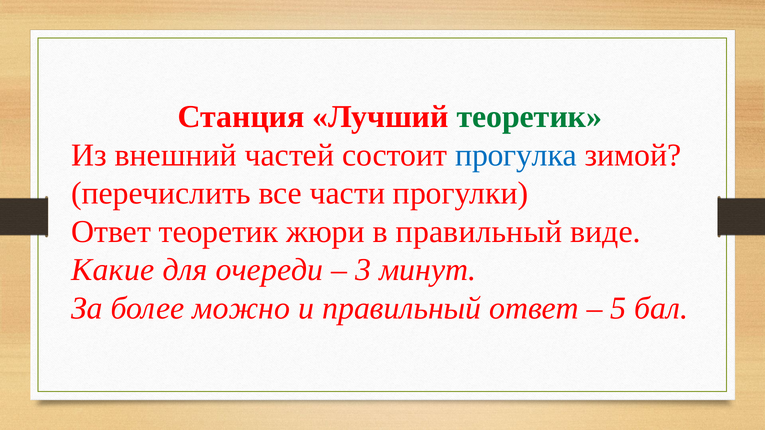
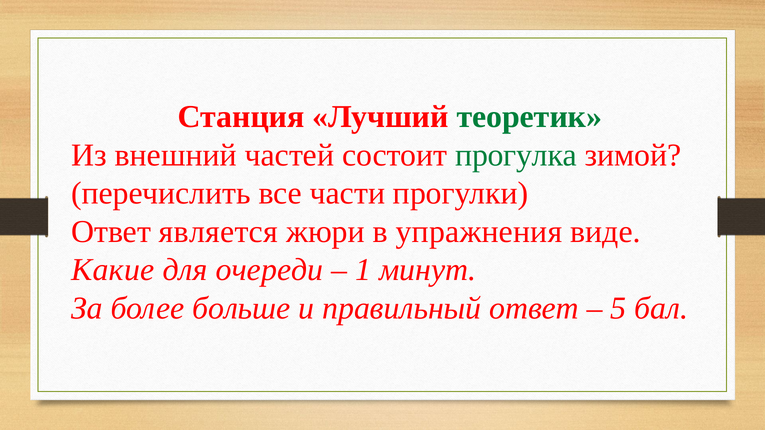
прогулка colour: blue -> green
Ответ теоретик: теоретик -> является
в правильный: правильный -> упражнения
3: 3 -> 1
можно: можно -> больше
